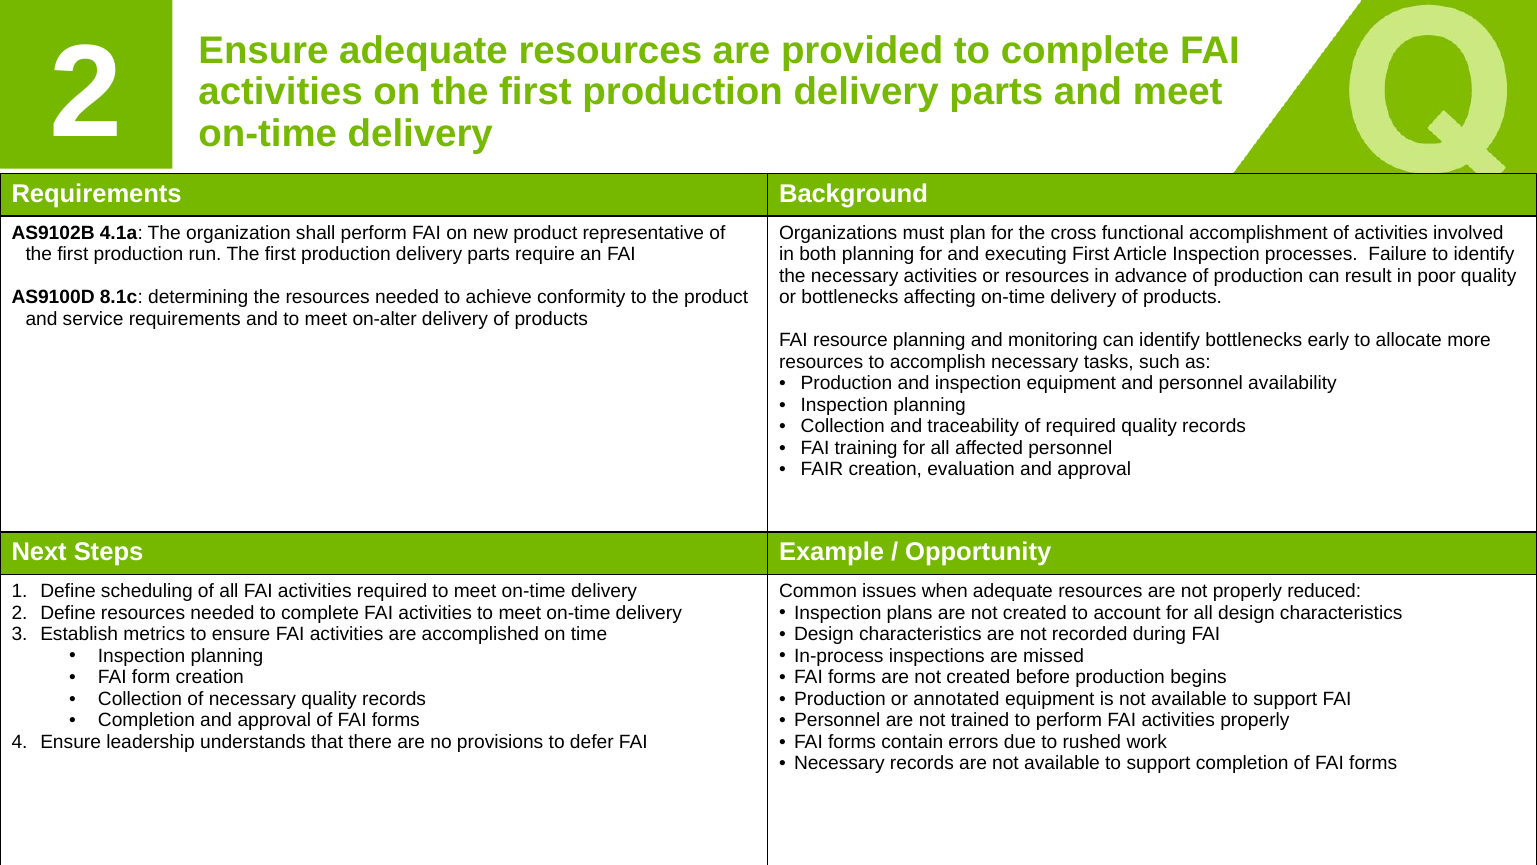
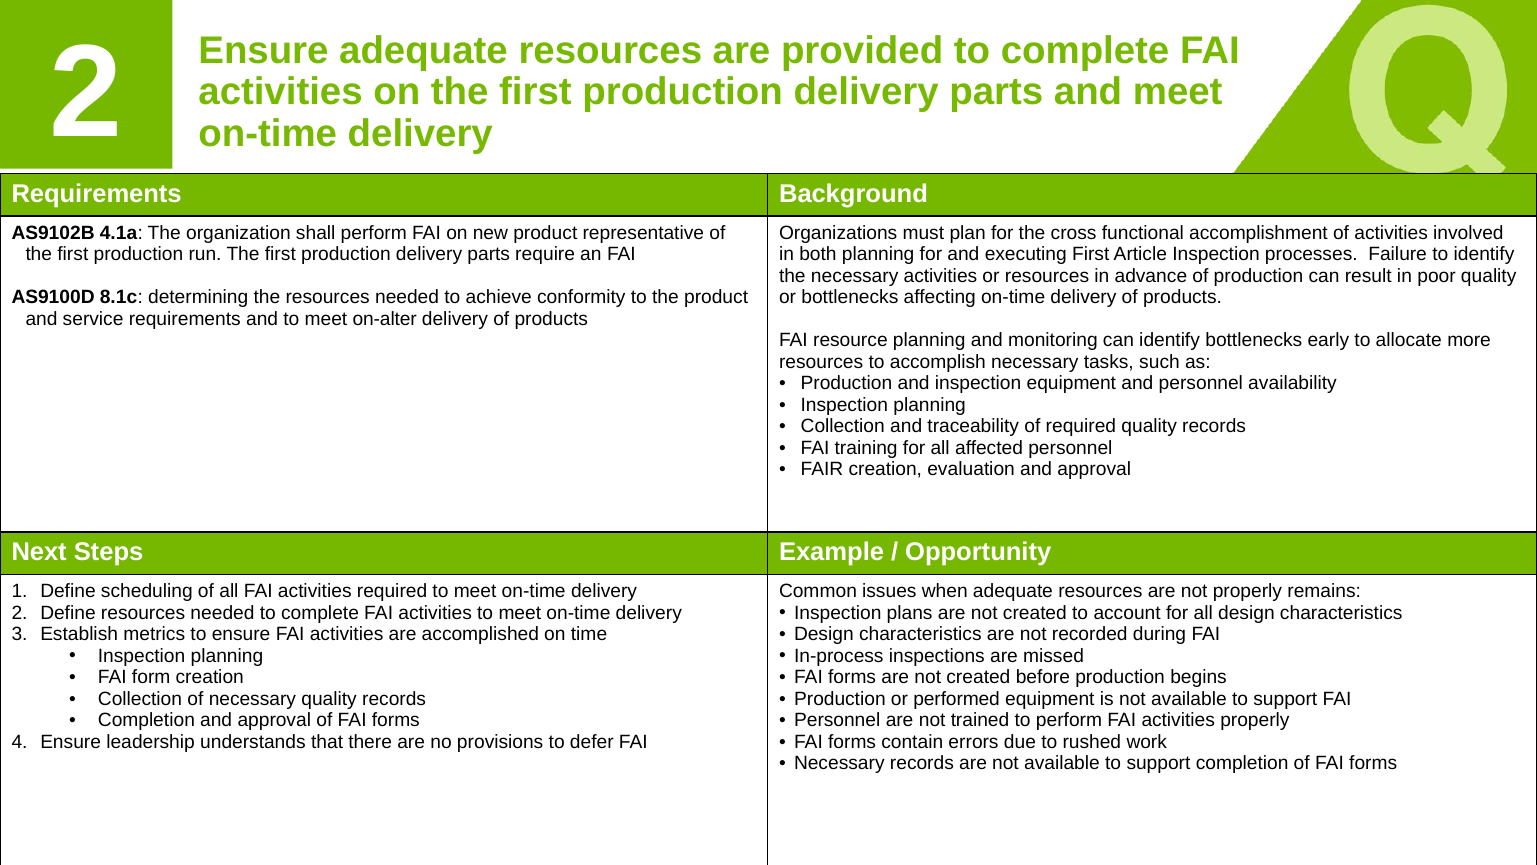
reduced: reduced -> remains
annotated: annotated -> performed
